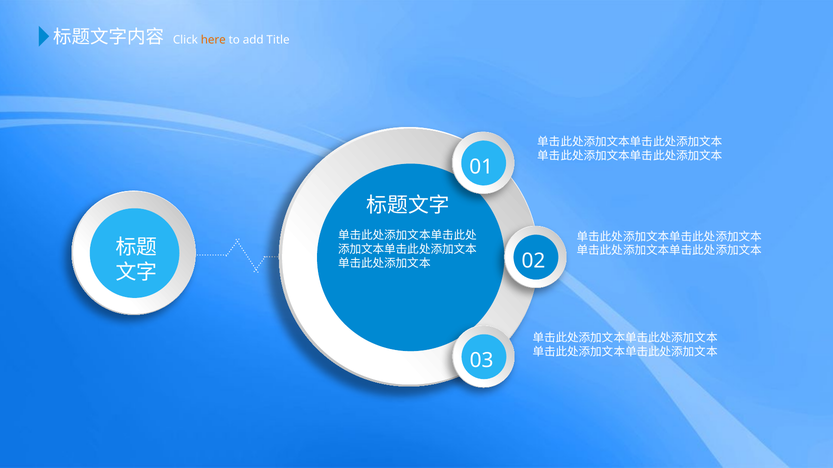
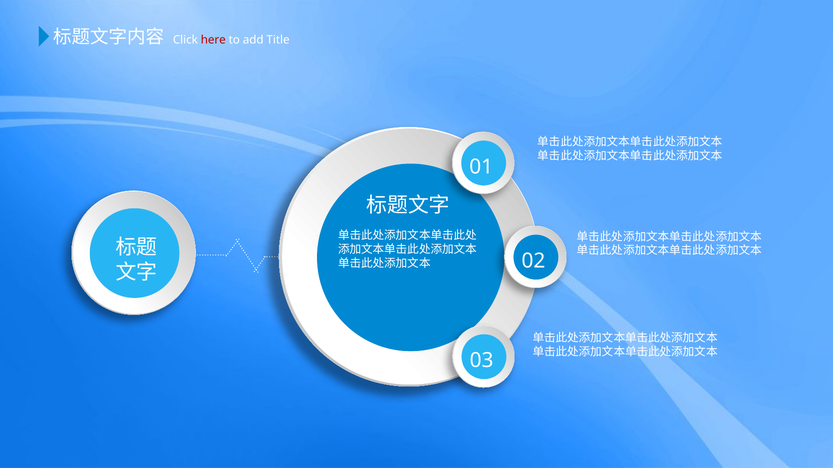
here colour: orange -> red
